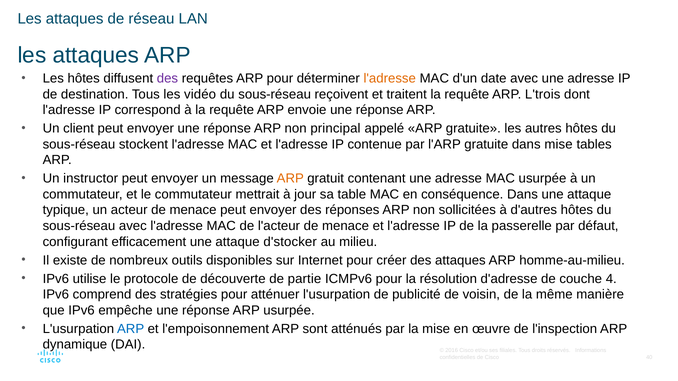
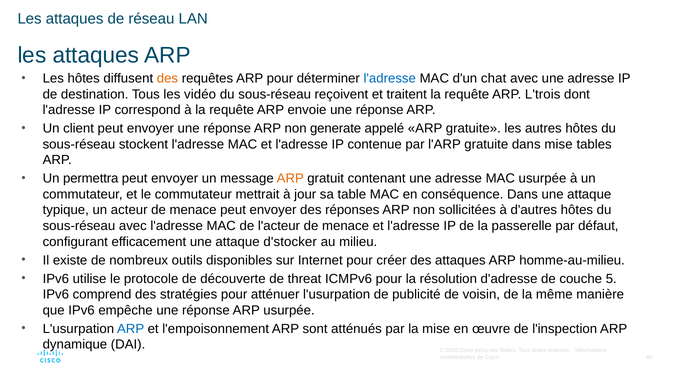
des at (167, 78) colour: purple -> orange
l'adresse at (390, 78) colour: orange -> blue
date: date -> chat
principal: principal -> generate
instructor: instructor -> permettra
partie: partie -> threat
4: 4 -> 5
